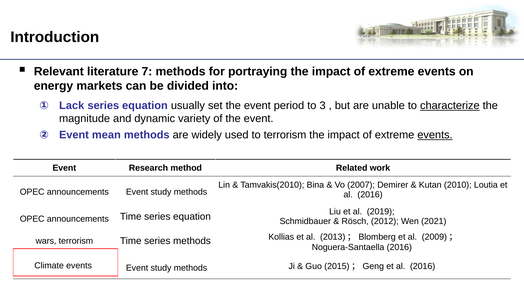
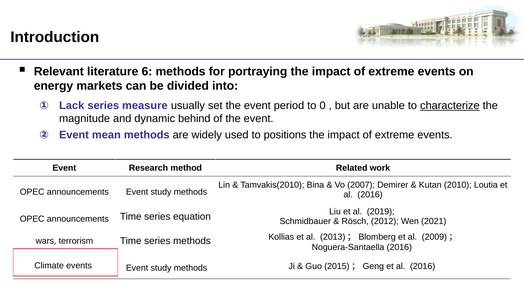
7: 7 -> 6
equation at (145, 105): equation -> measure
3: 3 -> 0
variety: variety -> behind
to terrorism: terrorism -> positions
events at (435, 135) underline: present -> none
